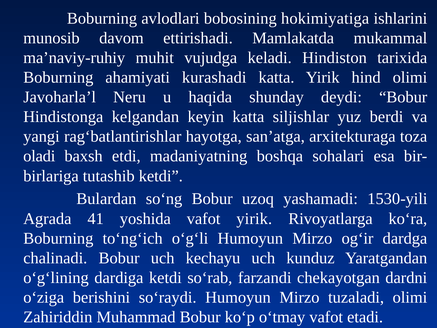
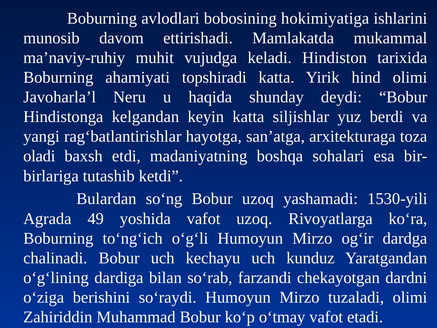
kurashadi: kurashadi -> topshiradi
41: 41 -> 49
vafot yirik: yirik -> uzoq
dardiga ketdi: ketdi -> bilan
